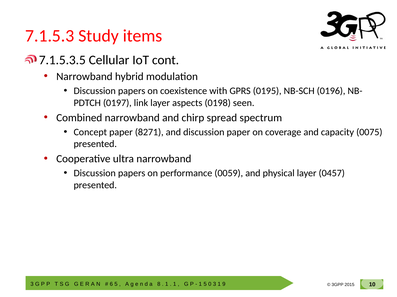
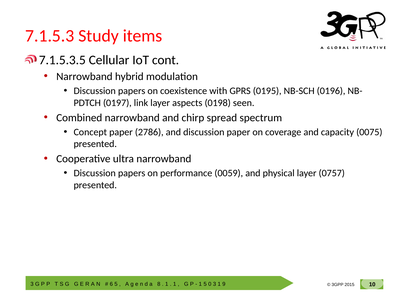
8271: 8271 -> 2786
0457: 0457 -> 0757
